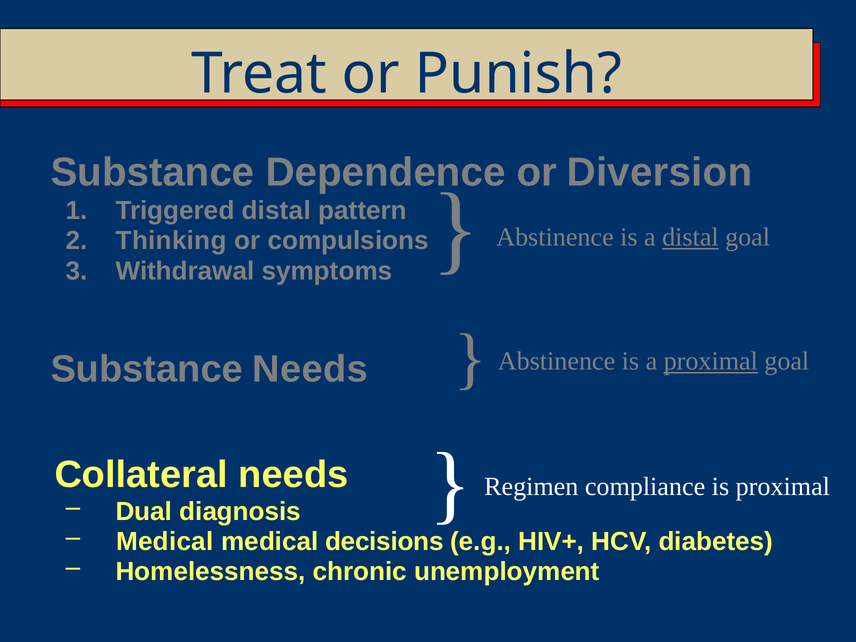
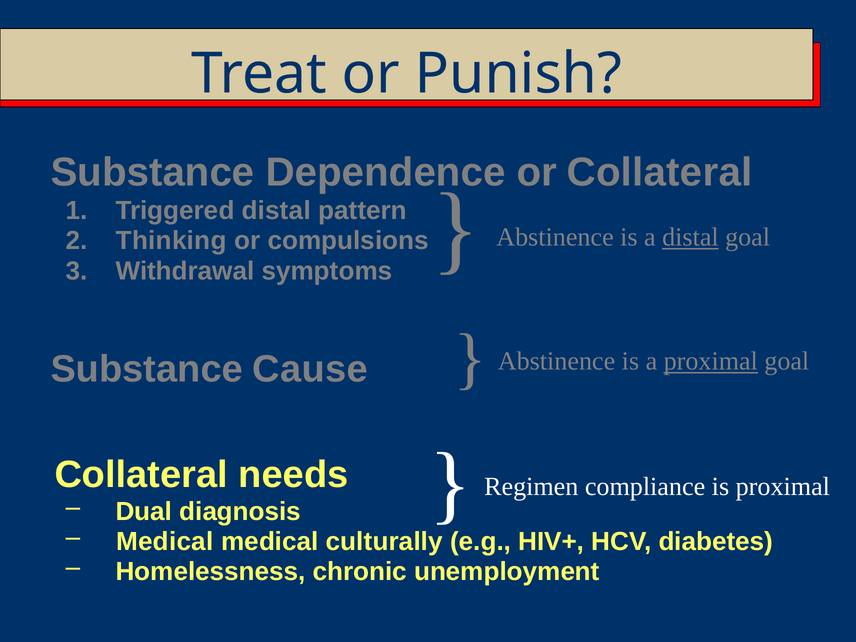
or Diversion: Diversion -> Collateral
Substance Needs: Needs -> Cause
decisions: decisions -> culturally
